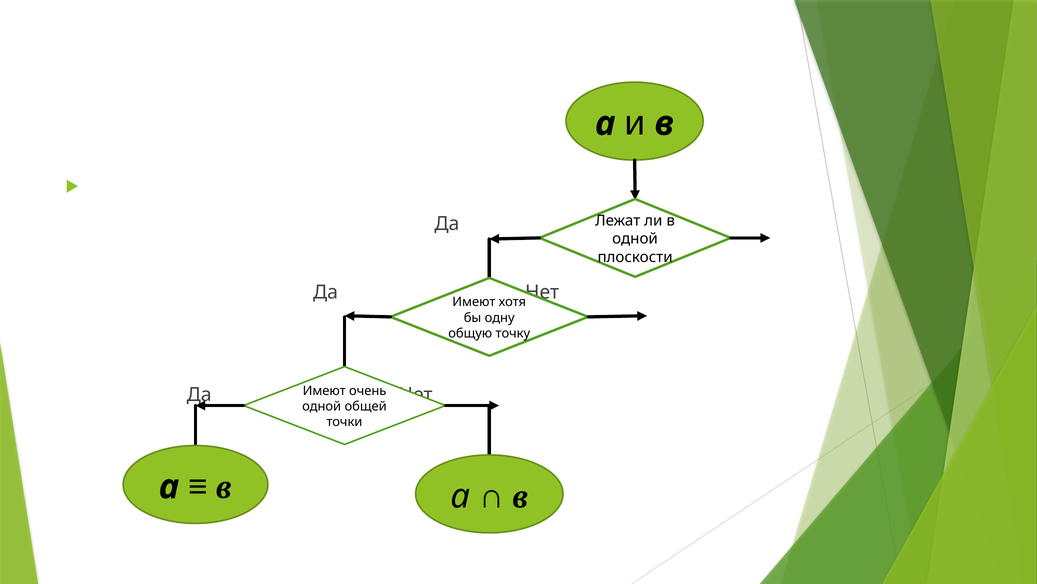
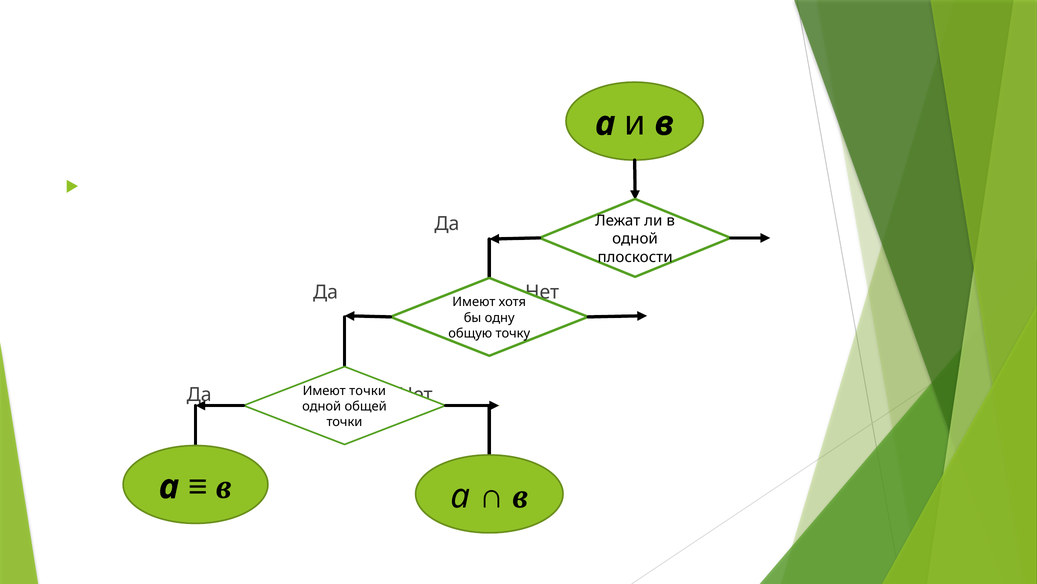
Имеют очень: очень -> точки
